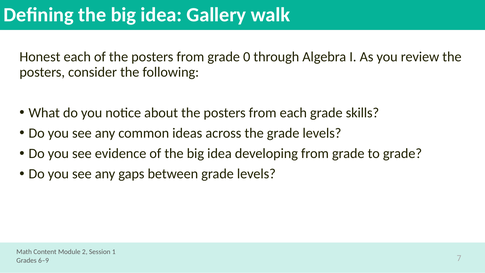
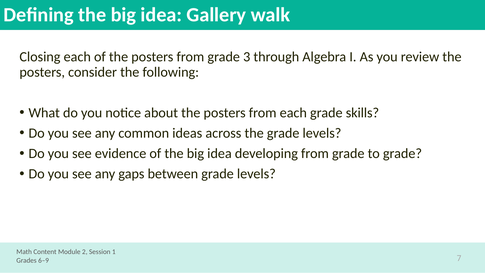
Honest: Honest -> Closing
0: 0 -> 3
